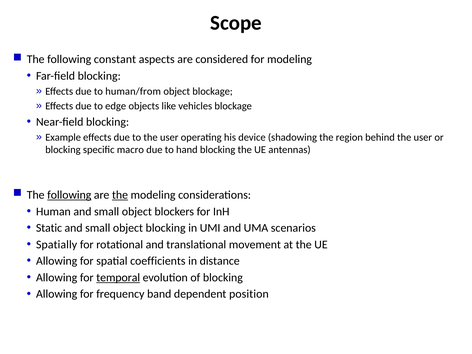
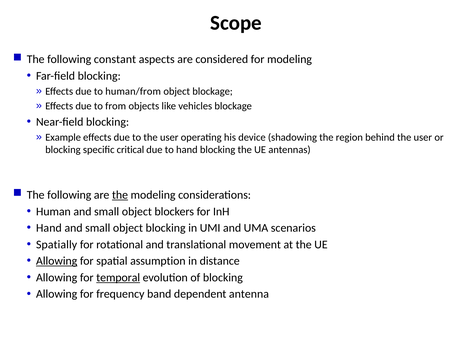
edge: edge -> from
macro: macro -> critical
following at (69, 195) underline: present -> none
Static at (49, 228): Static -> Hand
Allowing at (57, 261) underline: none -> present
coefficients: coefficients -> assumption
position: position -> antenna
